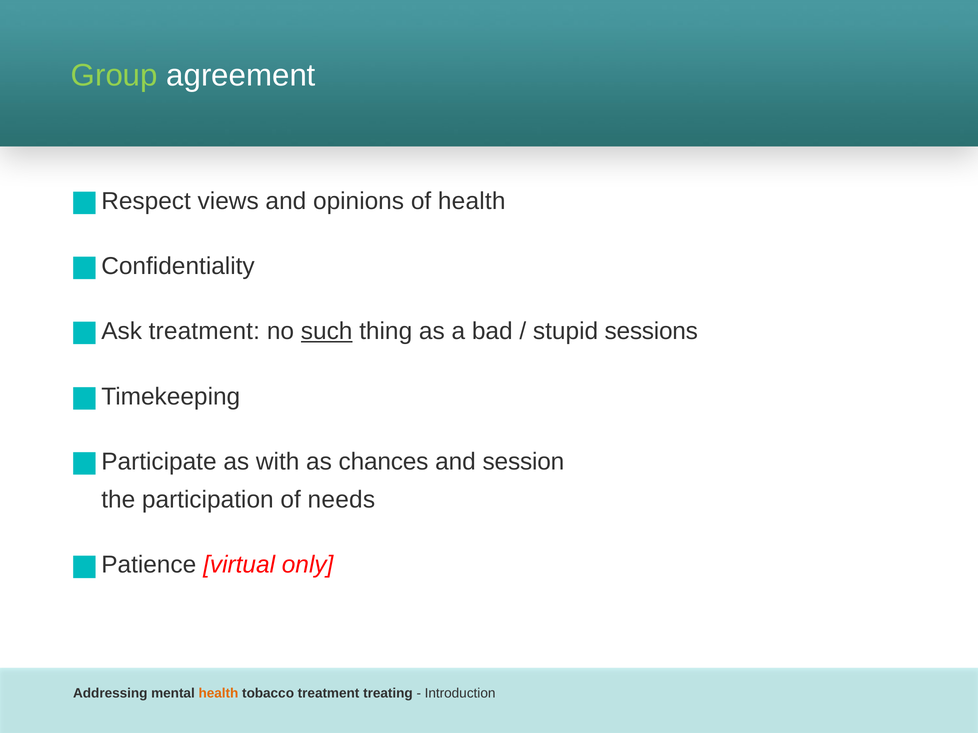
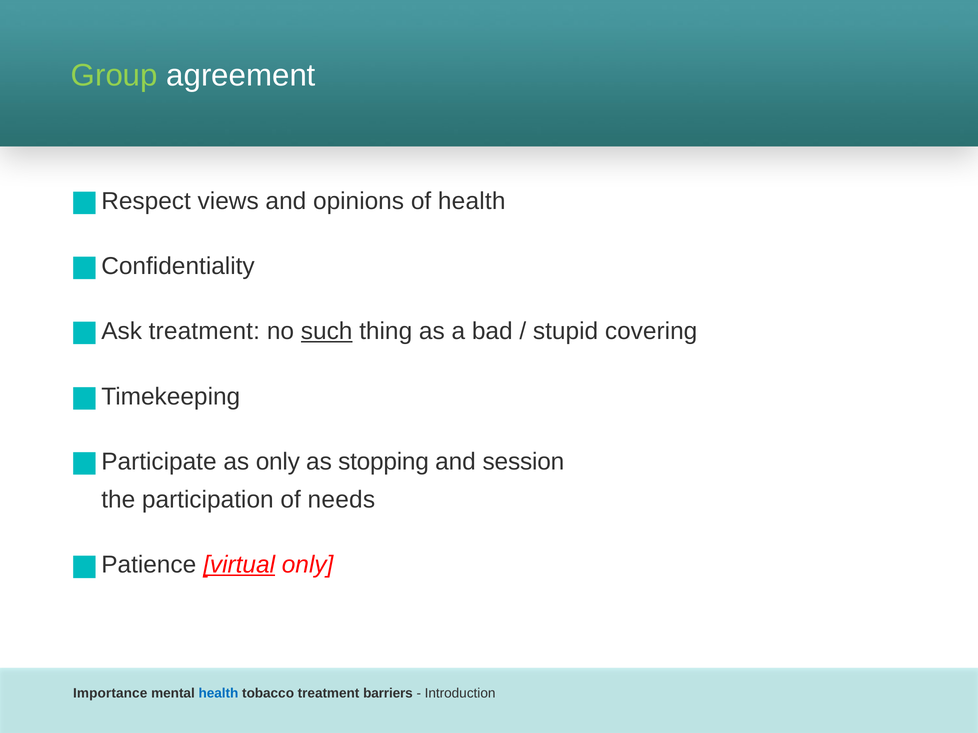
sessions: sessions -> covering
as with: with -> only
chances: chances -> stopping
virtual underline: none -> present
Addressing: Addressing -> Importance
health at (218, 694) colour: orange -> blue
treating: treating -> barriers
